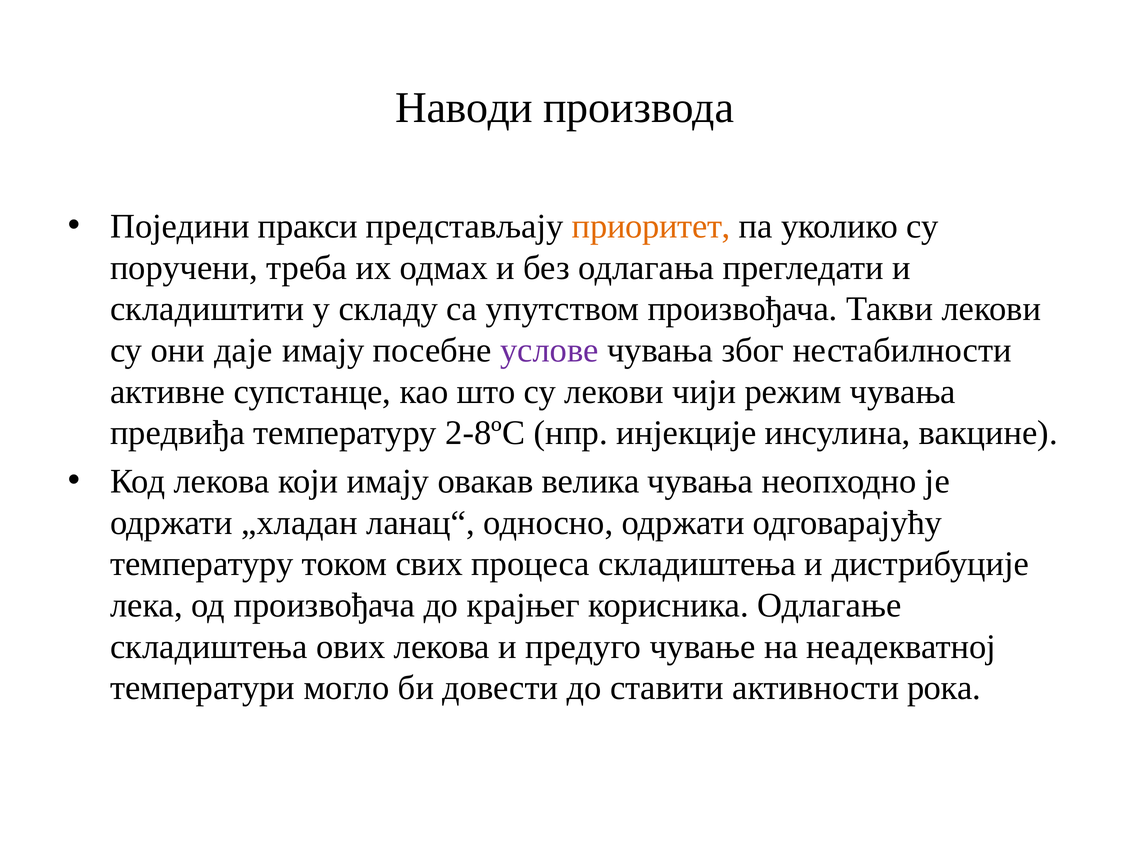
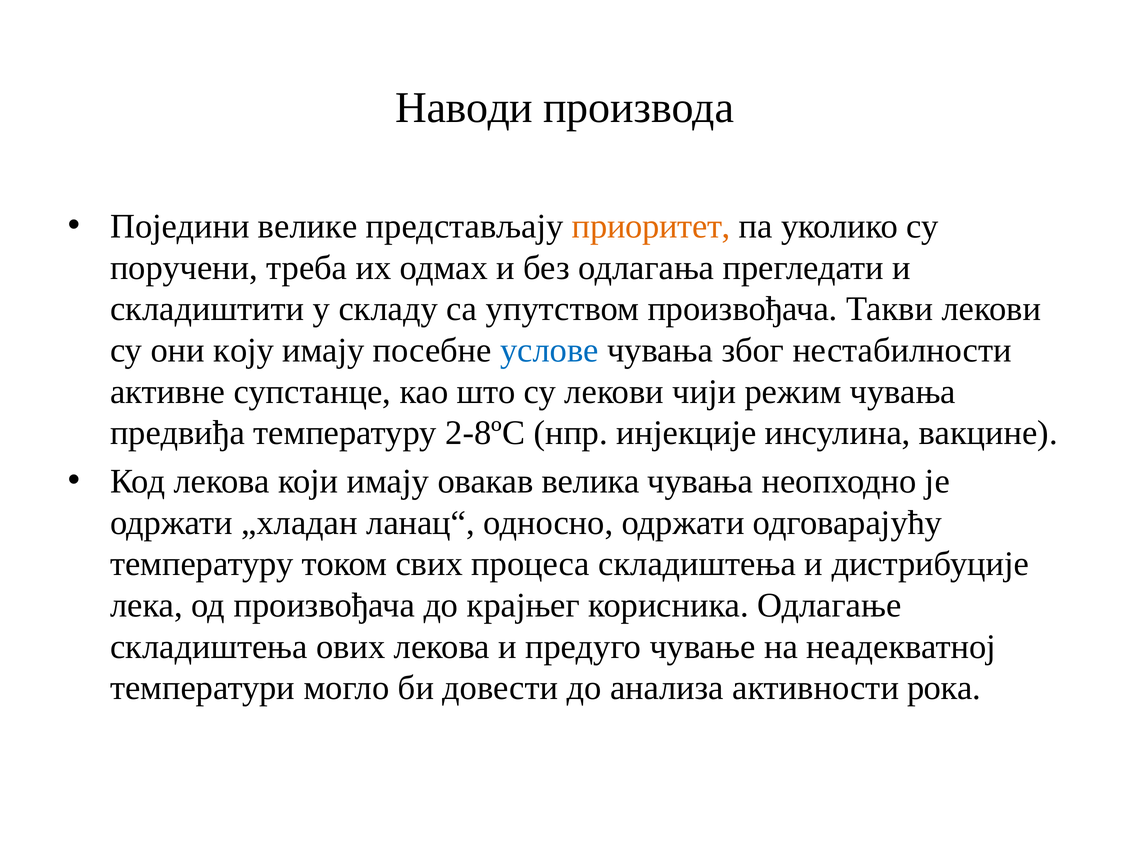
пракси: пракси -> велике
даје: даје -> коју
услове colour: purple -> blue
ставити: ставити -> анализа
